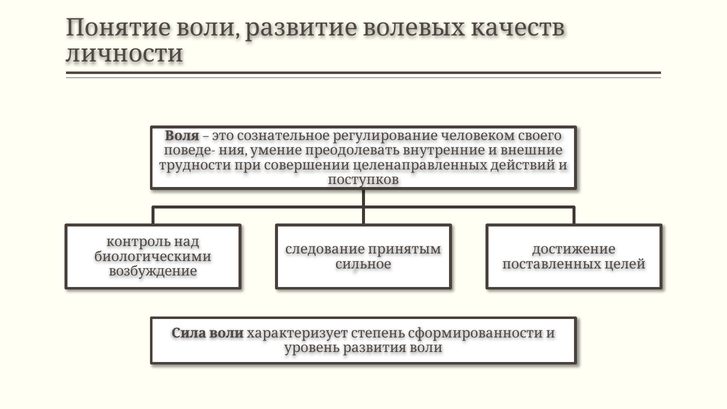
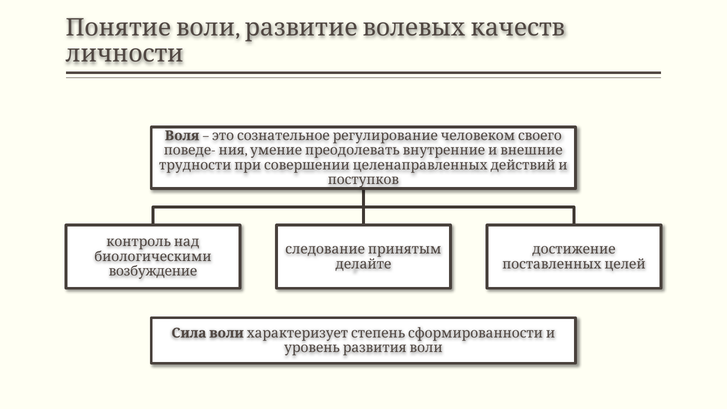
сильное: сильное -> делайте
